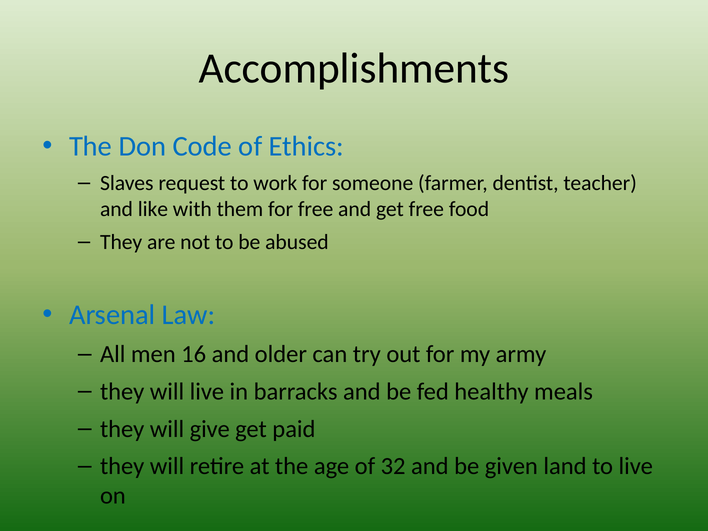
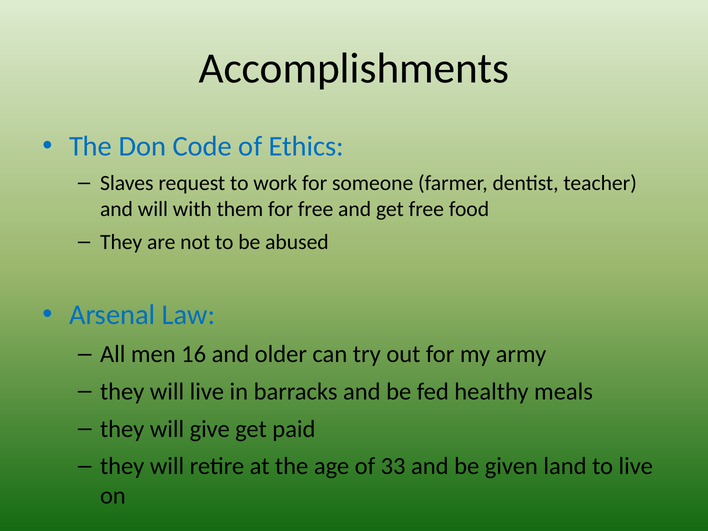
and like: like -> will
32: 32 -> 33
